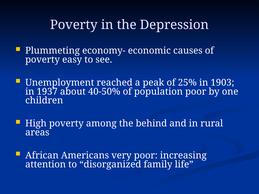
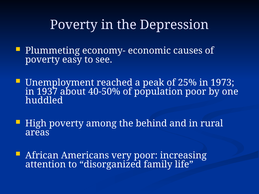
1903: 1903 -> 1973
children: children -> huddled
